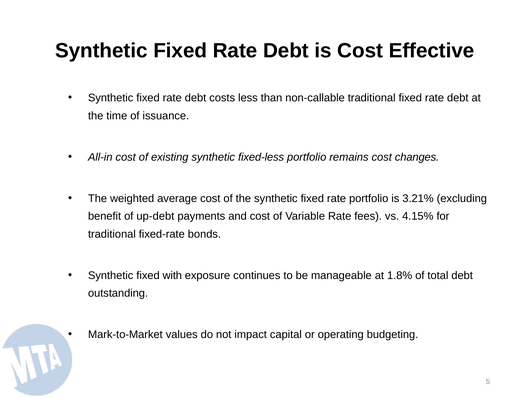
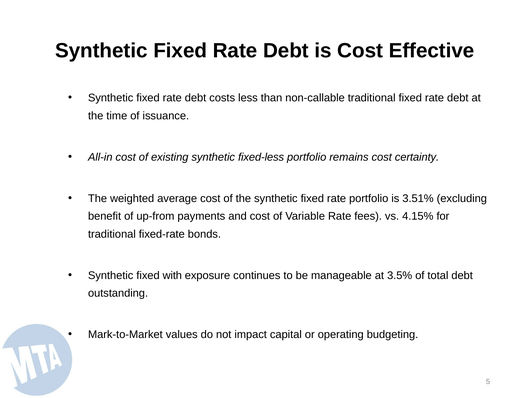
changes: changes -> certainty
3.21%: 3.21% -> 3.51%
up-debt: up-debt -> up-from
1.8%: 1.8% -> 3.5%
